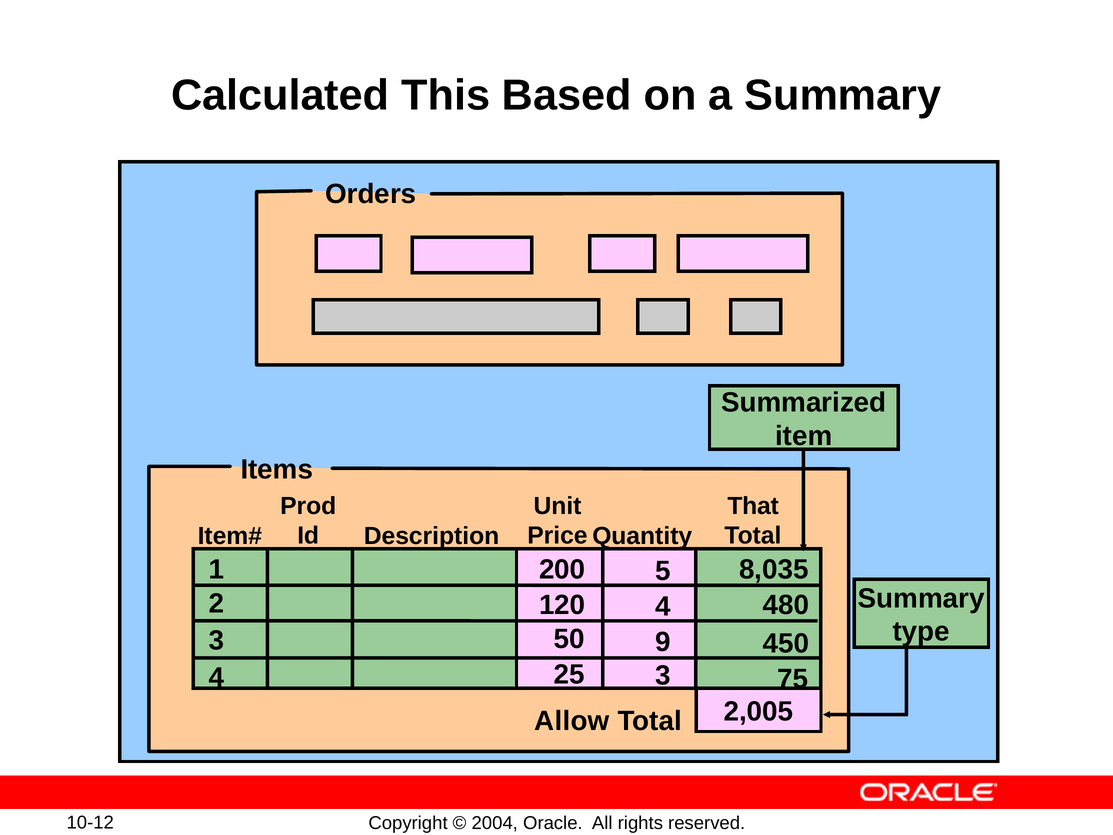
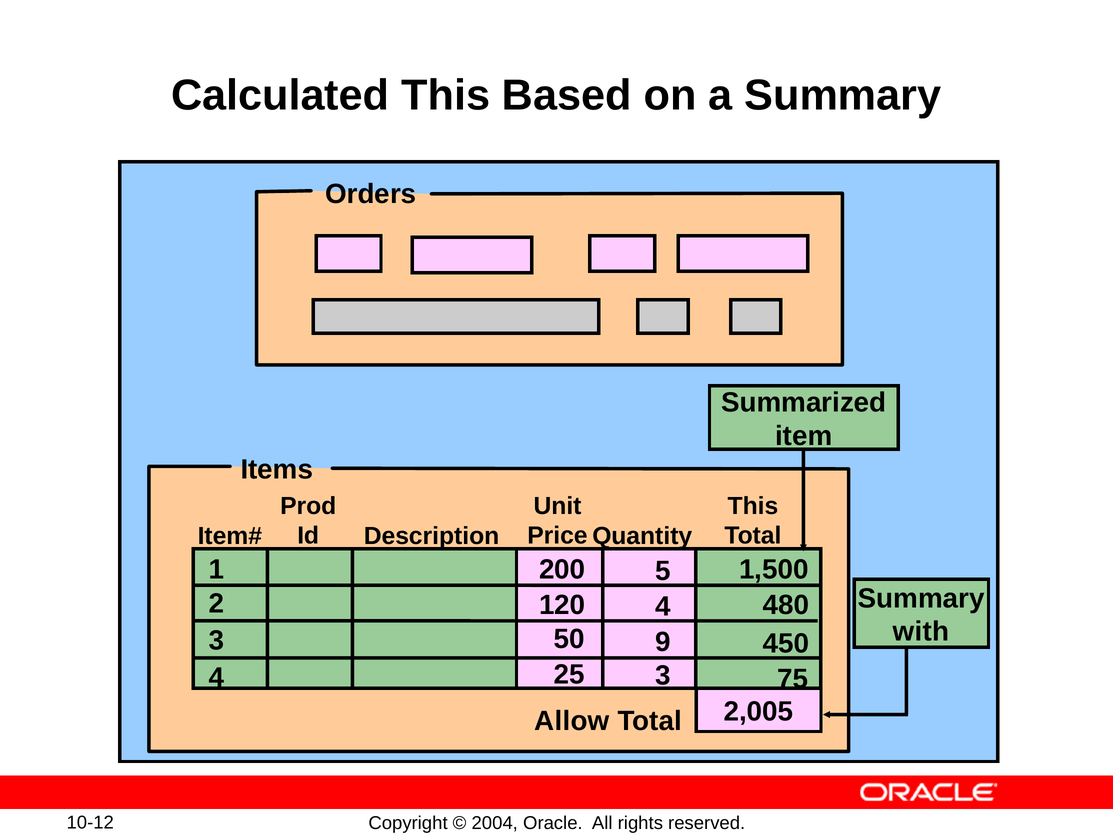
That at (753, 506): That -> This
8,035: 8,035 -> 1,500
type: type -> with
